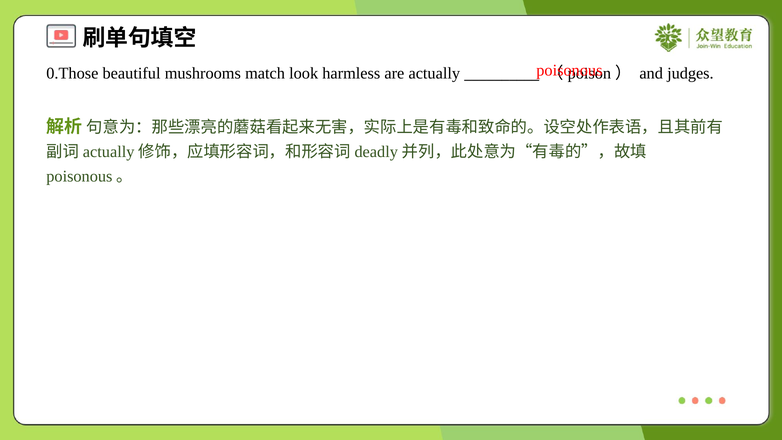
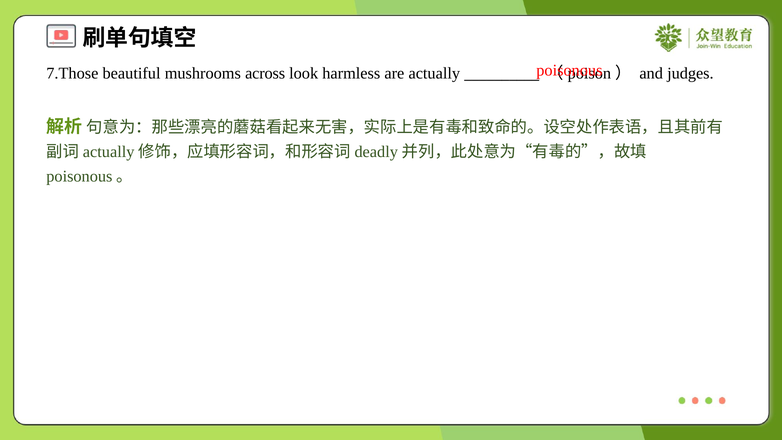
0.Those: 0.Those -> 7.Those
match: match -> across
